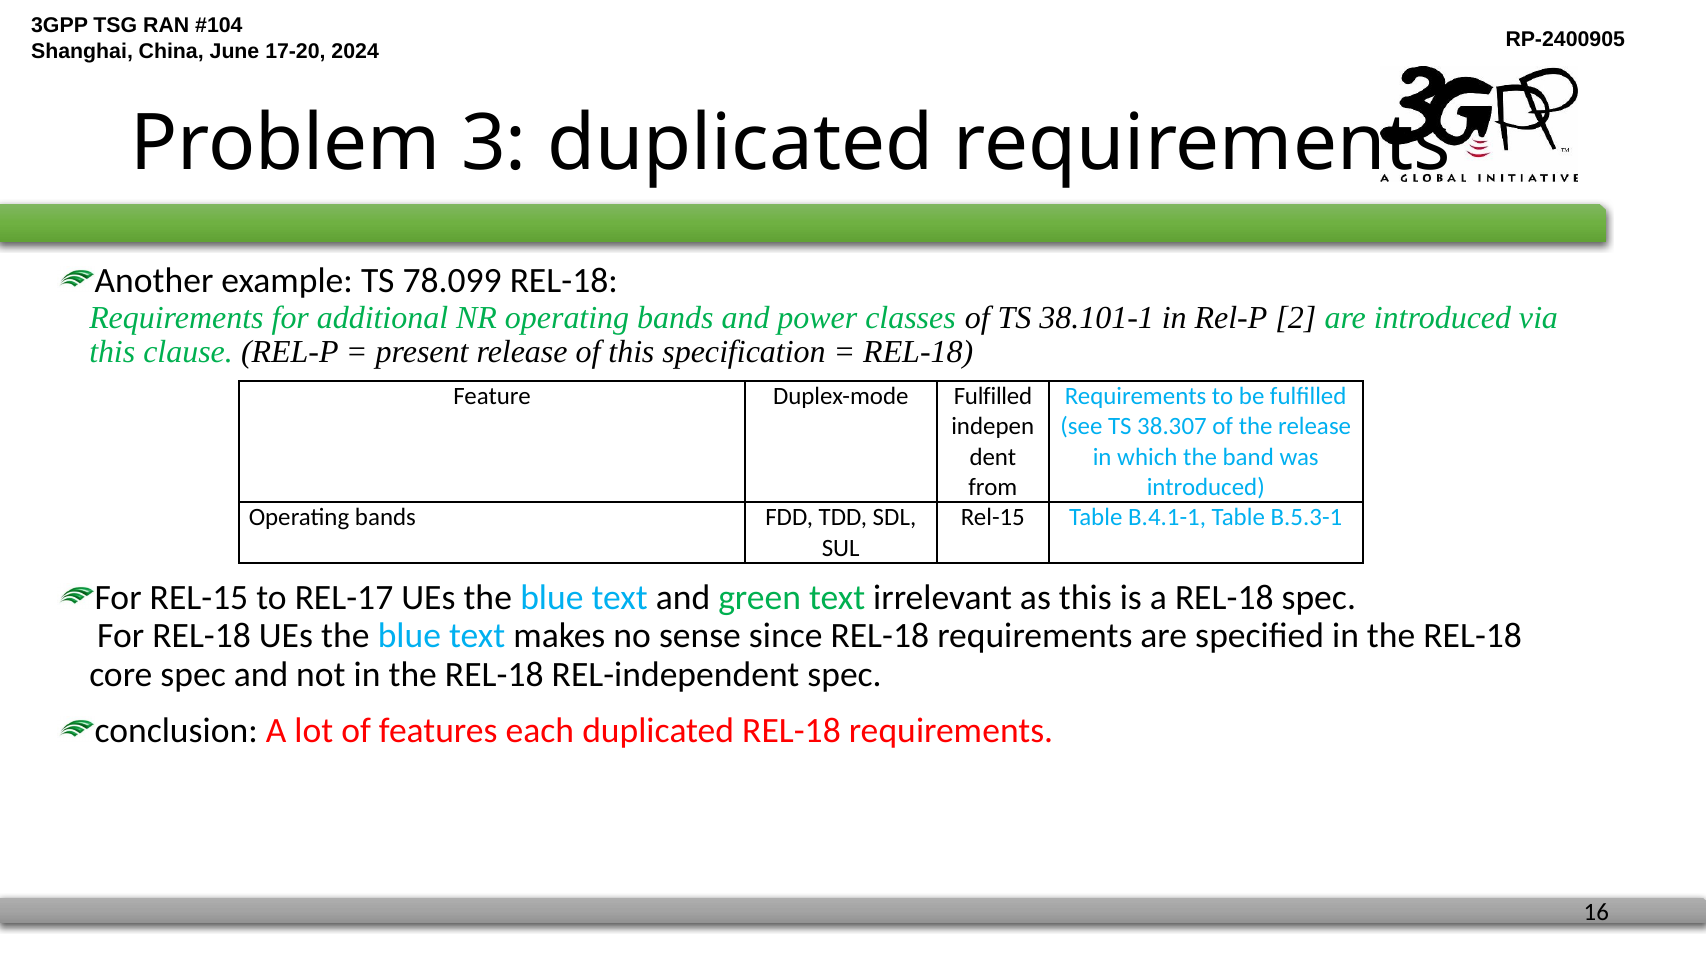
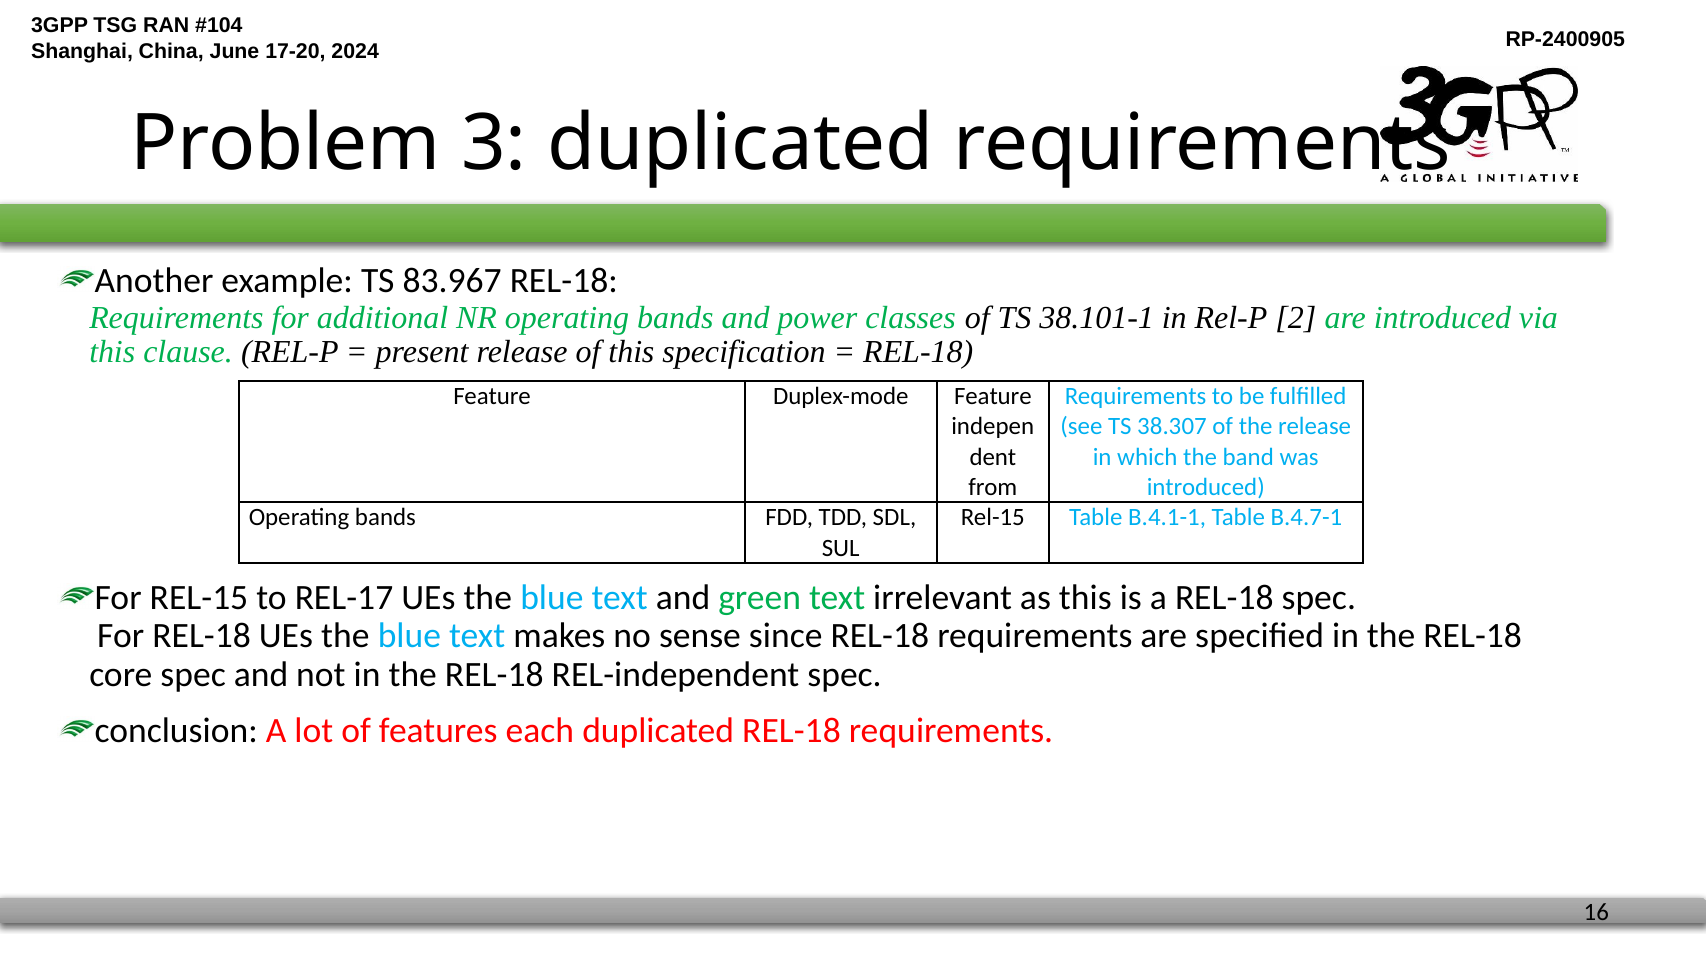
78.099: 78.099 -> 83.967
Duplex-mode Fulfilled: Fulfilled -> Feature
B.5.3-1: B.5.3-1 -> B.4.7-1
